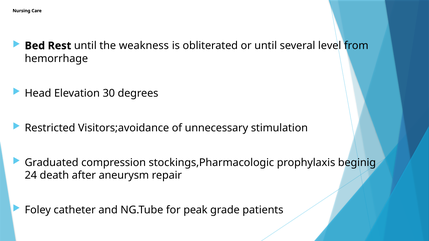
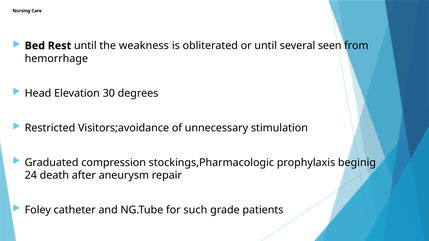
level: level -> seen
peak: peak -> such
